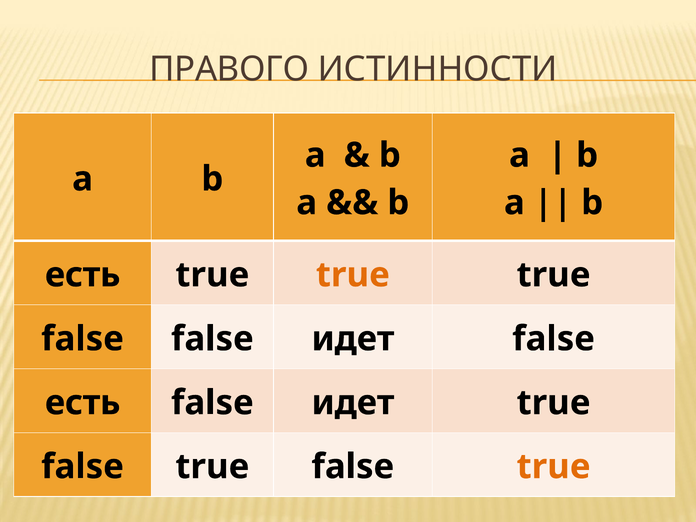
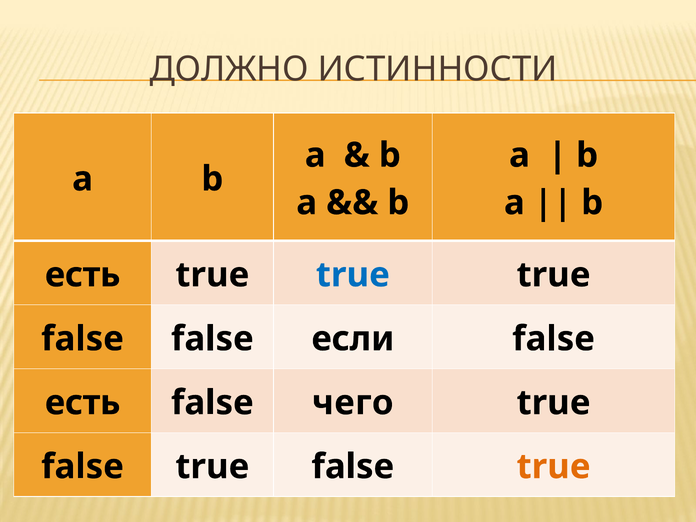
ПРАВОГО: ПРАВОГО -> ДОЛЖНО
true at (353, 275) colour: orange -> blue
false false идет: идет -> если
идет at (353, 403): идет -> чего
